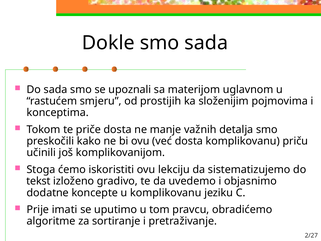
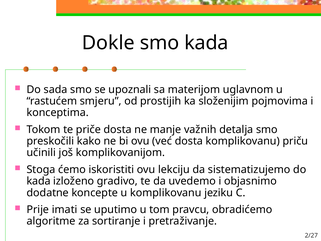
smo sada: sada -> kada
tekst at (39, 181): tekst -> kada
